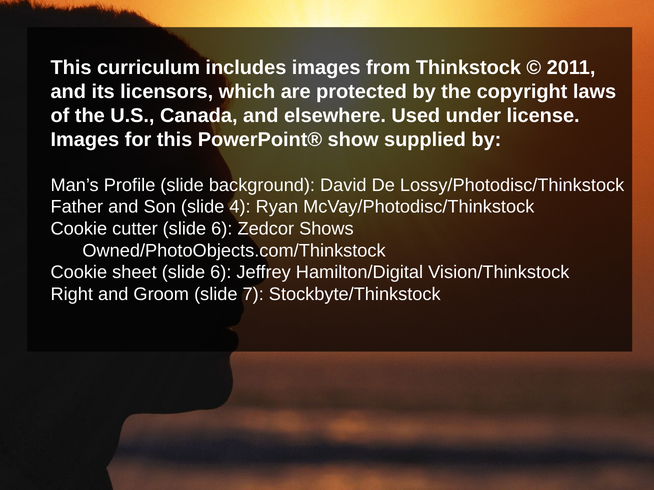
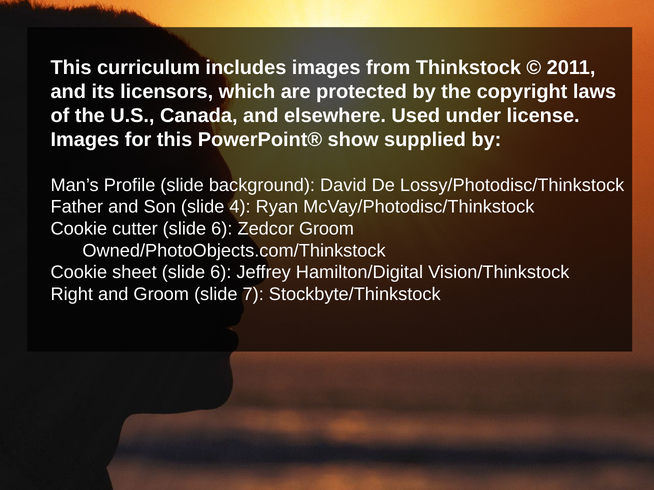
Zedcor Shows: Shows -> Groom
